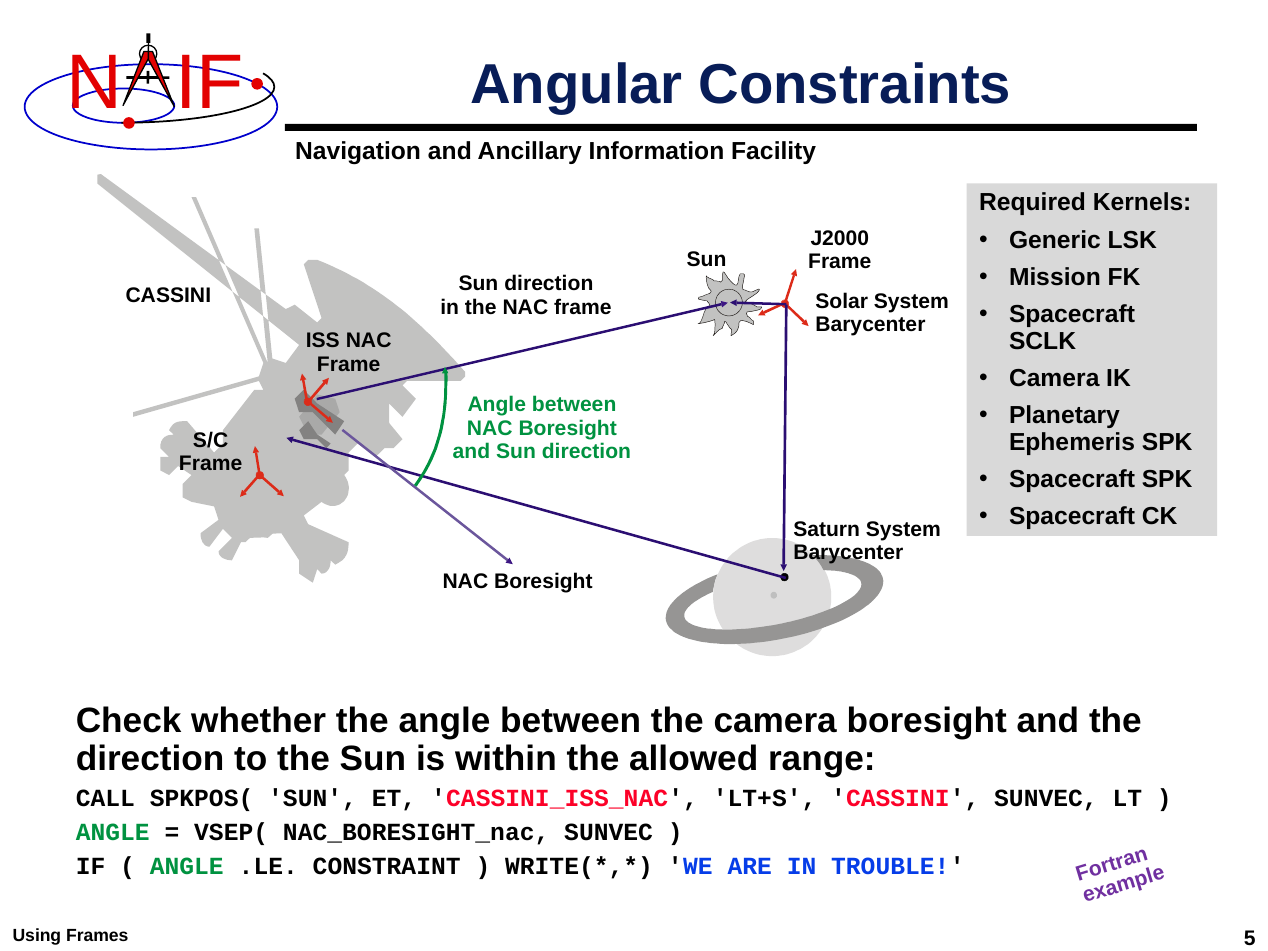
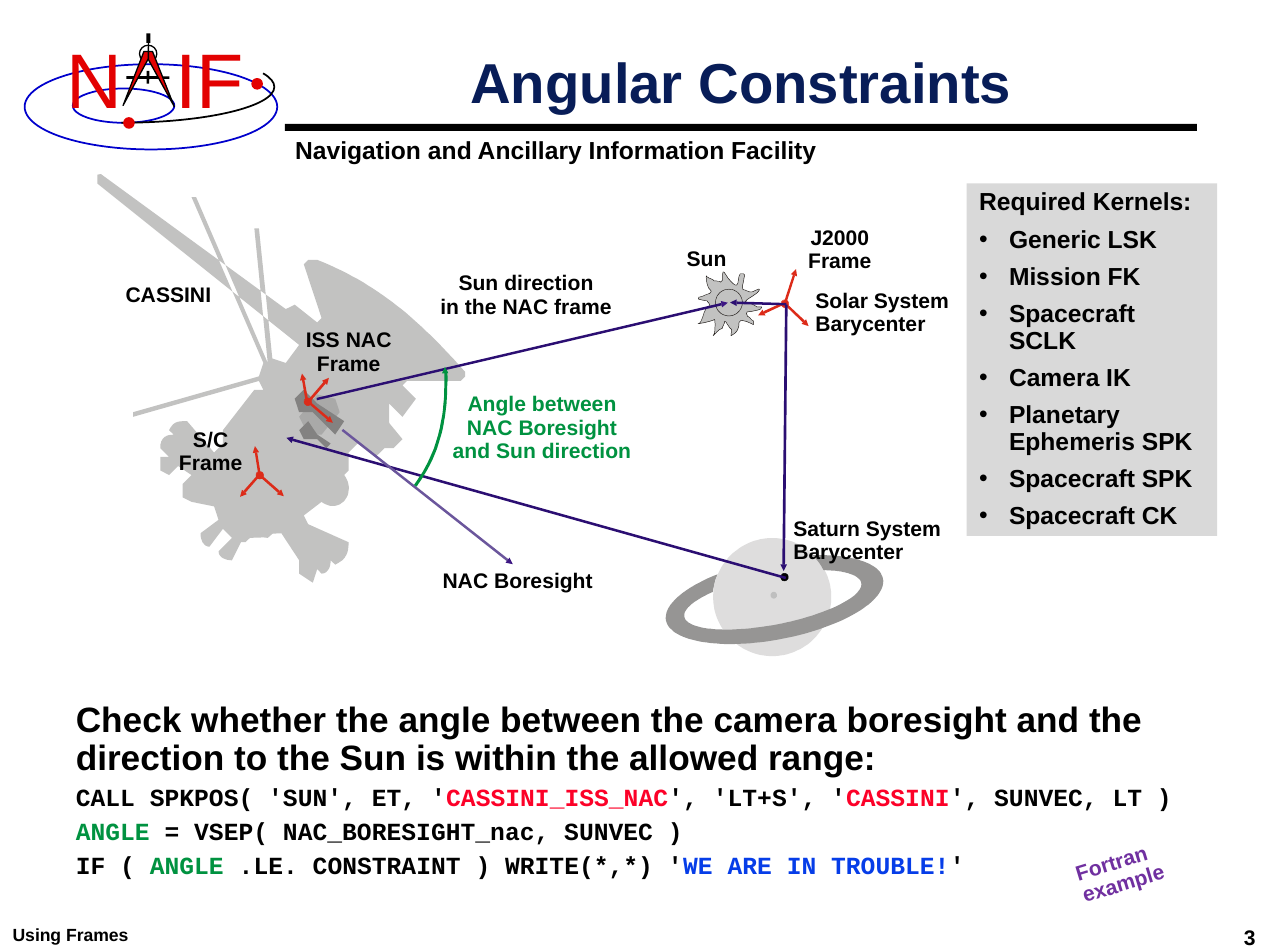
5: 5 -> 3
